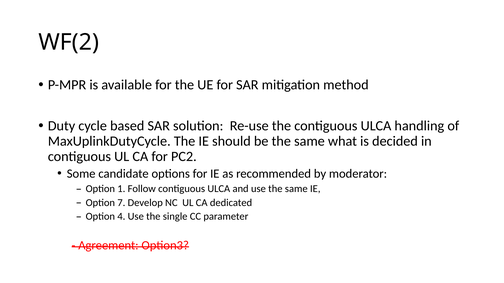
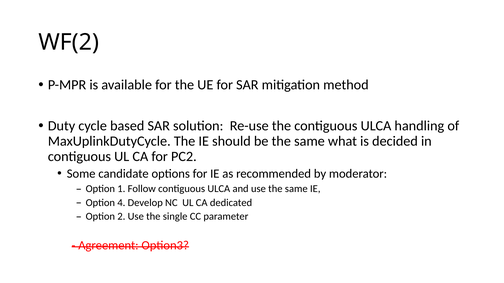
7: 7 -> 4
4: 4 -> 2
